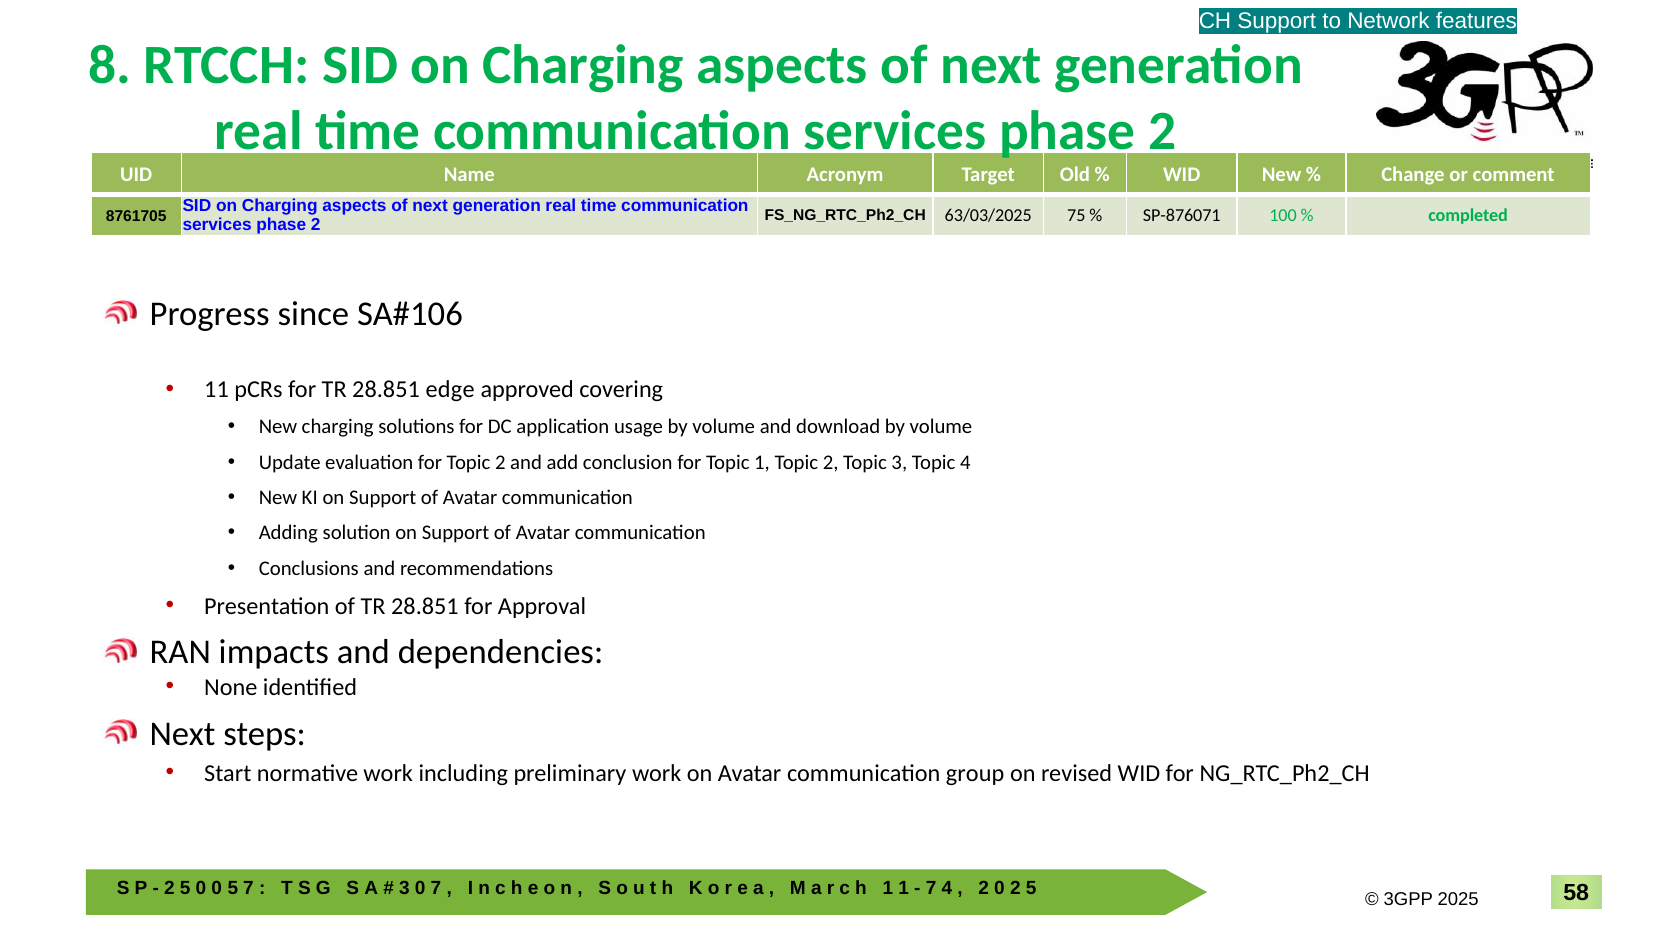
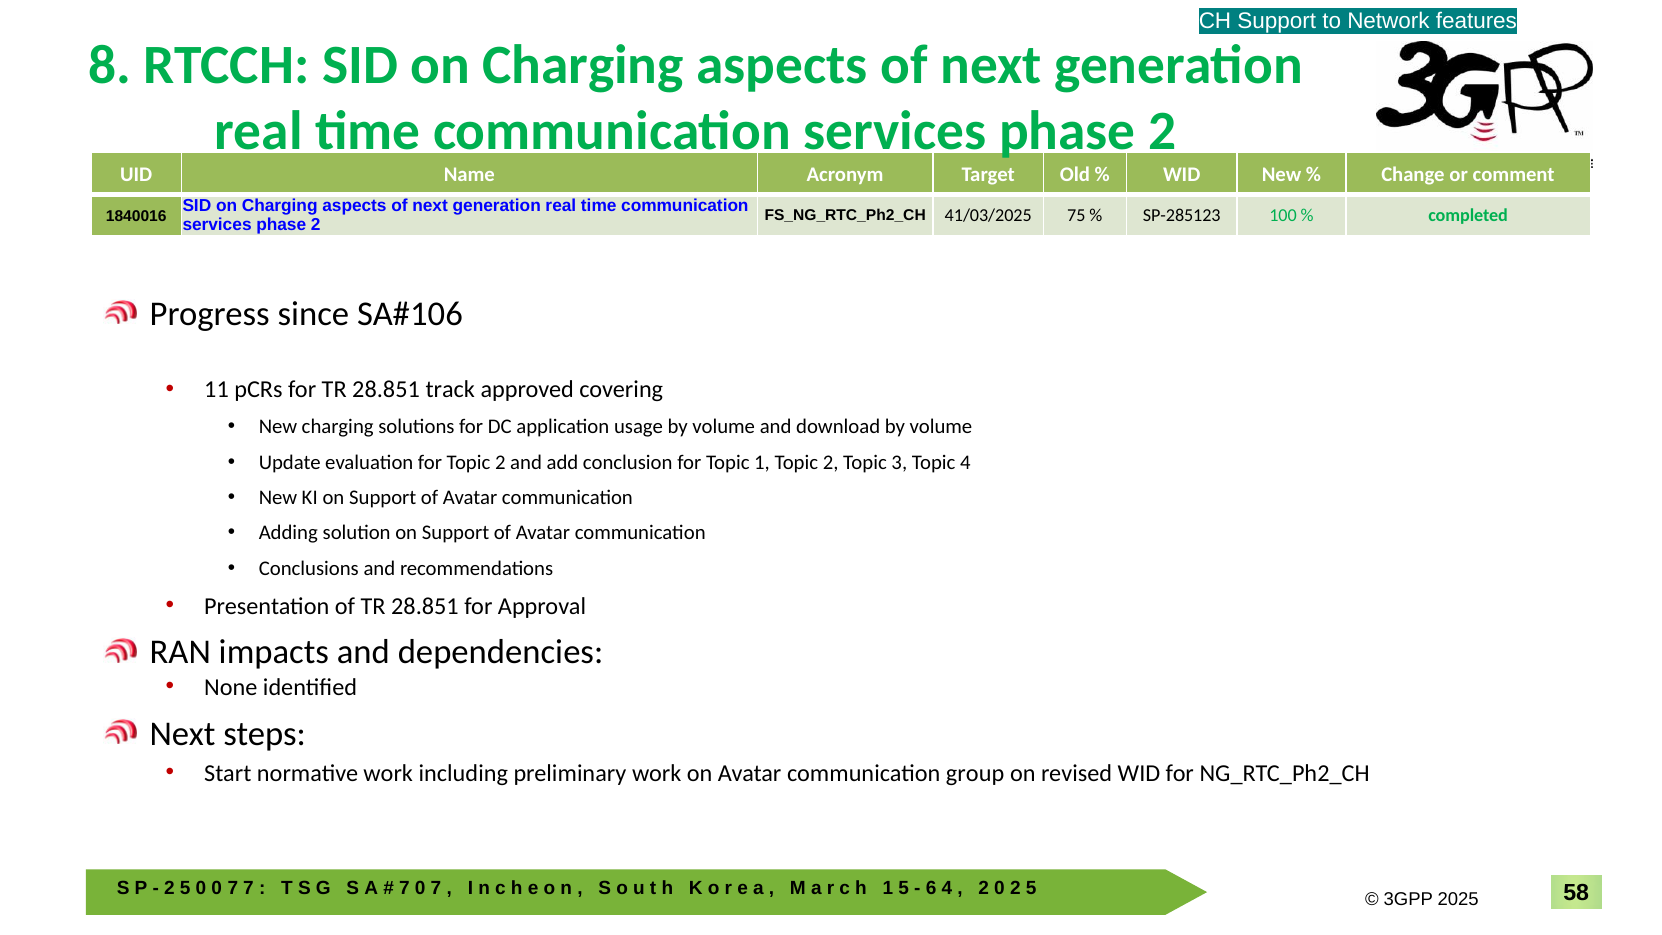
63/03/2025: 63/03/2025 -> 41/03/2025
SP-876071: SP-876071 -> SP-285123
8761705: 8761705 -> 1840016
edge: edge -> track
5 at (233, 888): 5 -> 7
3 at (404, 888): 3 -> 7
1 1: 1 -> 5
7 at (931, 888): 7 -> 6
